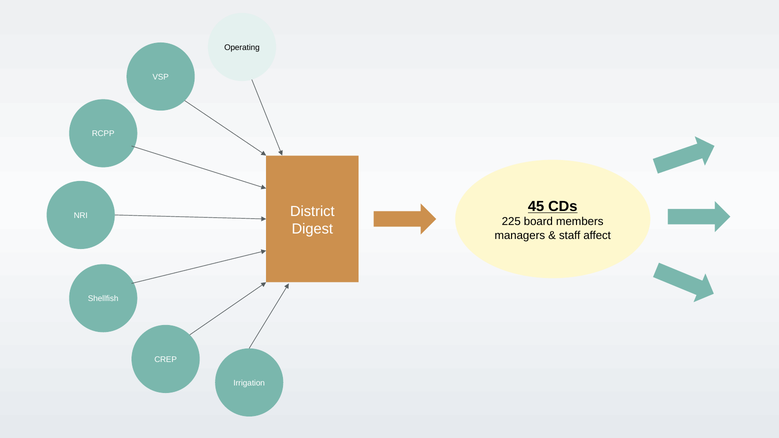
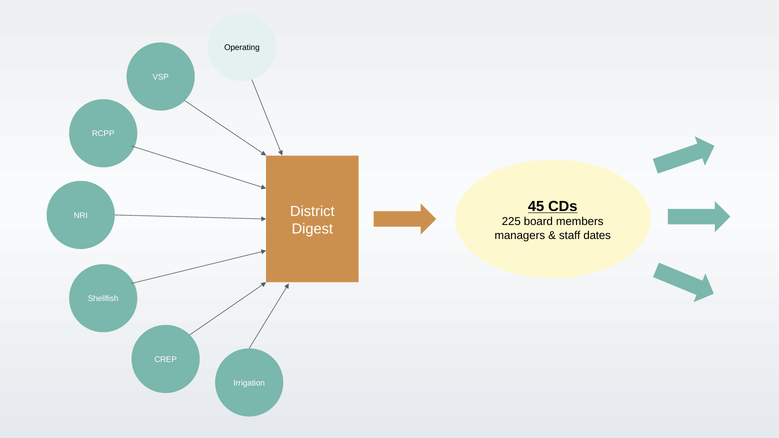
affect: affect -> dates
